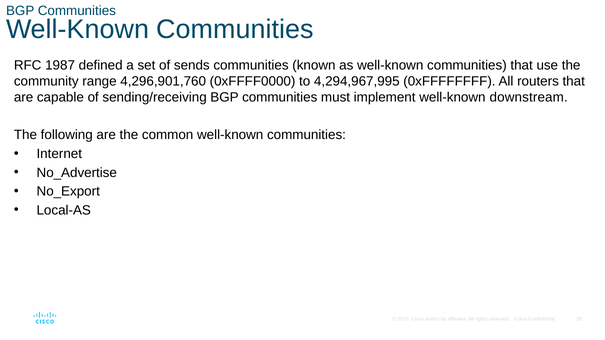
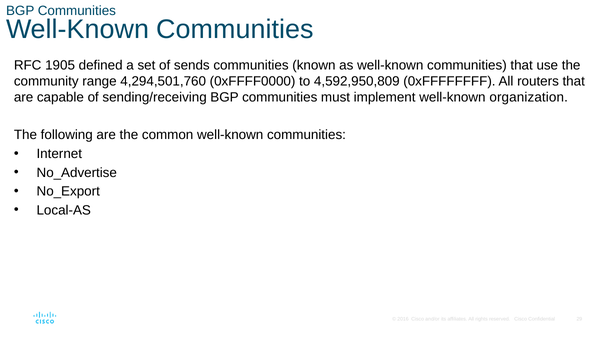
1987: 1987 -> 1905
4,296,901,760: 4,296,901,760 -> 4,294,501,760
4,294,967,995: 4,294,967,995 -> 4,592,950,809
downstream: downstream -> organization
